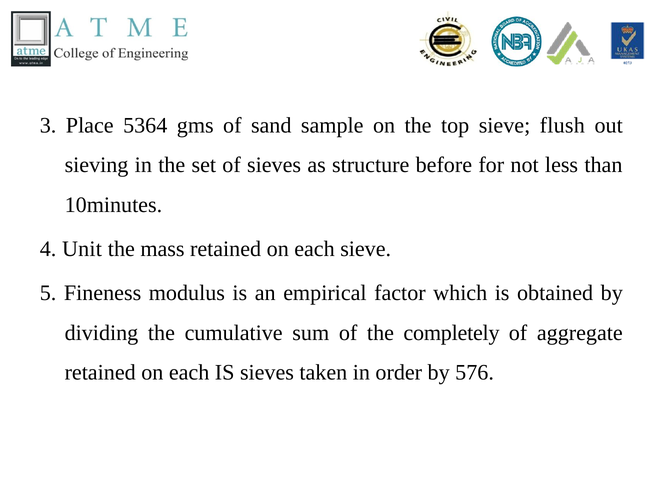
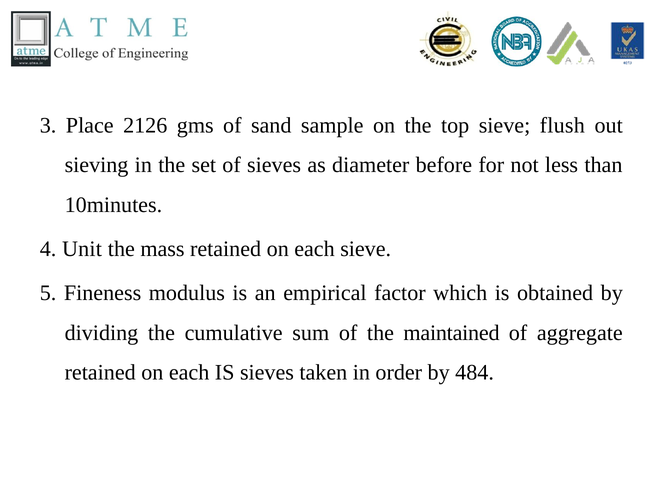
5364: 5364 -> 2126
structure: structure -> diameter
completely: completely -> maintained
576: 576 -> 484
